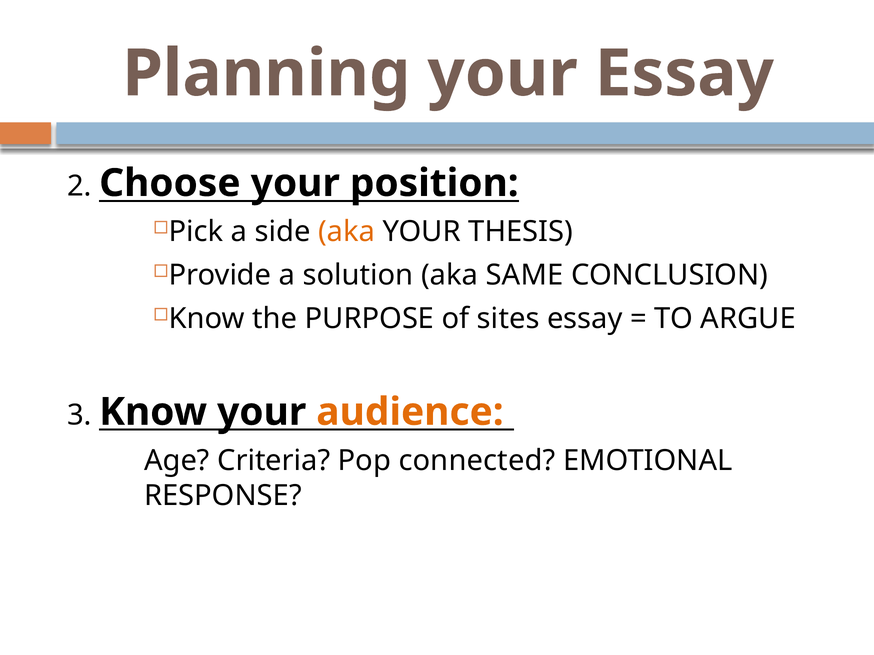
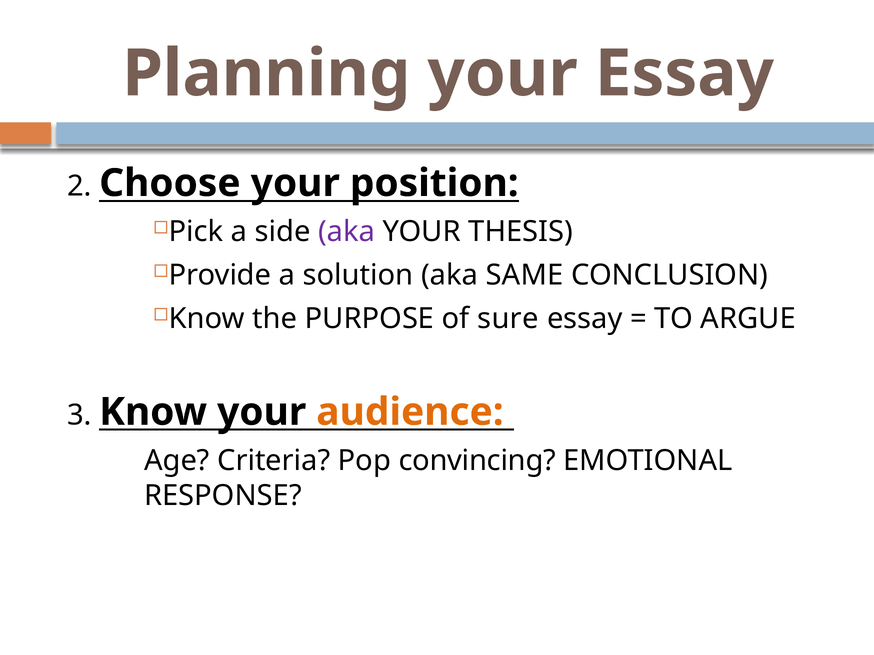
aka at (347, 232) colour: orange -> purple
sites: sites -> sure
connected: connected -> convincing
